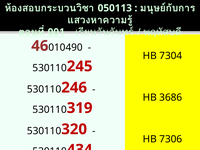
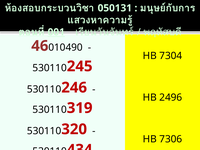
050113: 050113 -> 050131
3686: 3686 -> 2496
